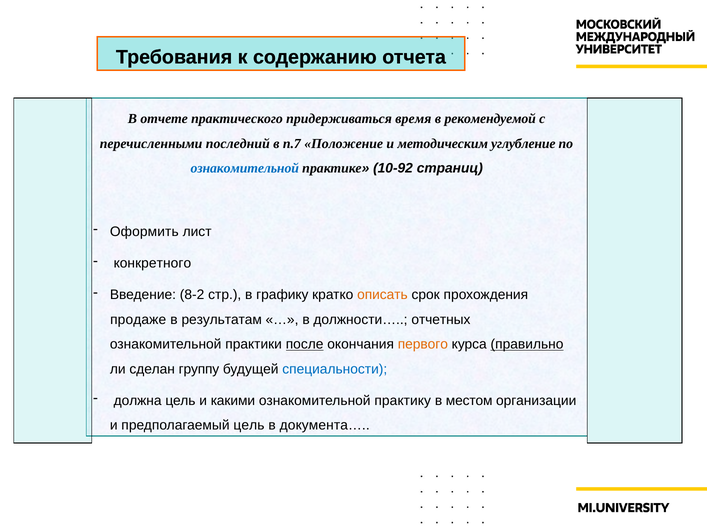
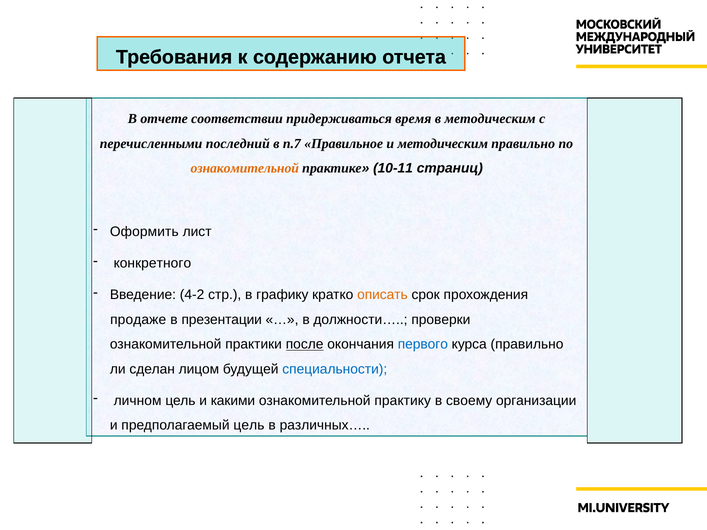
практического: практического -> соответствии
в рекомендуемой: рекомендуемой -> методическим
Положение: Положение -> Правильное
методическим углубление: углубление -> правильно
ознакомительной at (245, 168) colour: blue -> orange
10-92: 10-92 -> 10-11
8-2: 8-2 -> 4-2
результатам: результатам -> презентации
отчетных: отчетных -> проверки
первого colour: orange -> blue
правильно at (527, 344) underline: present -> none
группу: группу -> лицом
должна: должна -> личном
местом: местом -> своему
документа…: документа… -> различных…
